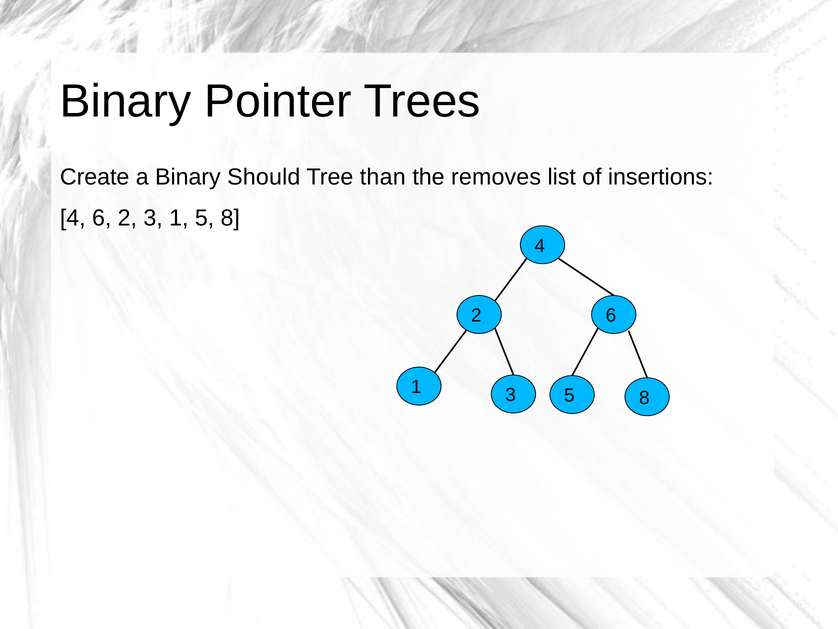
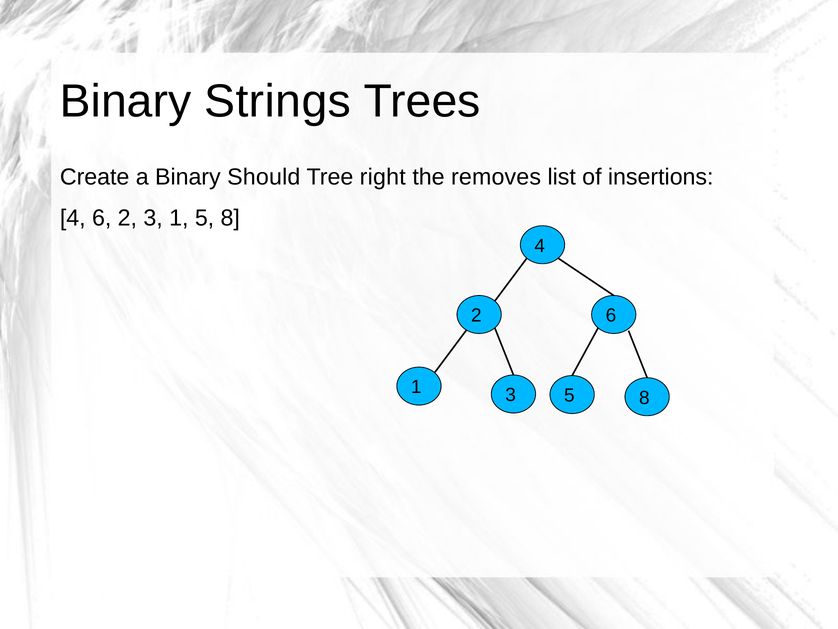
Pointer: Pointer -> Strings
than: than -> right
